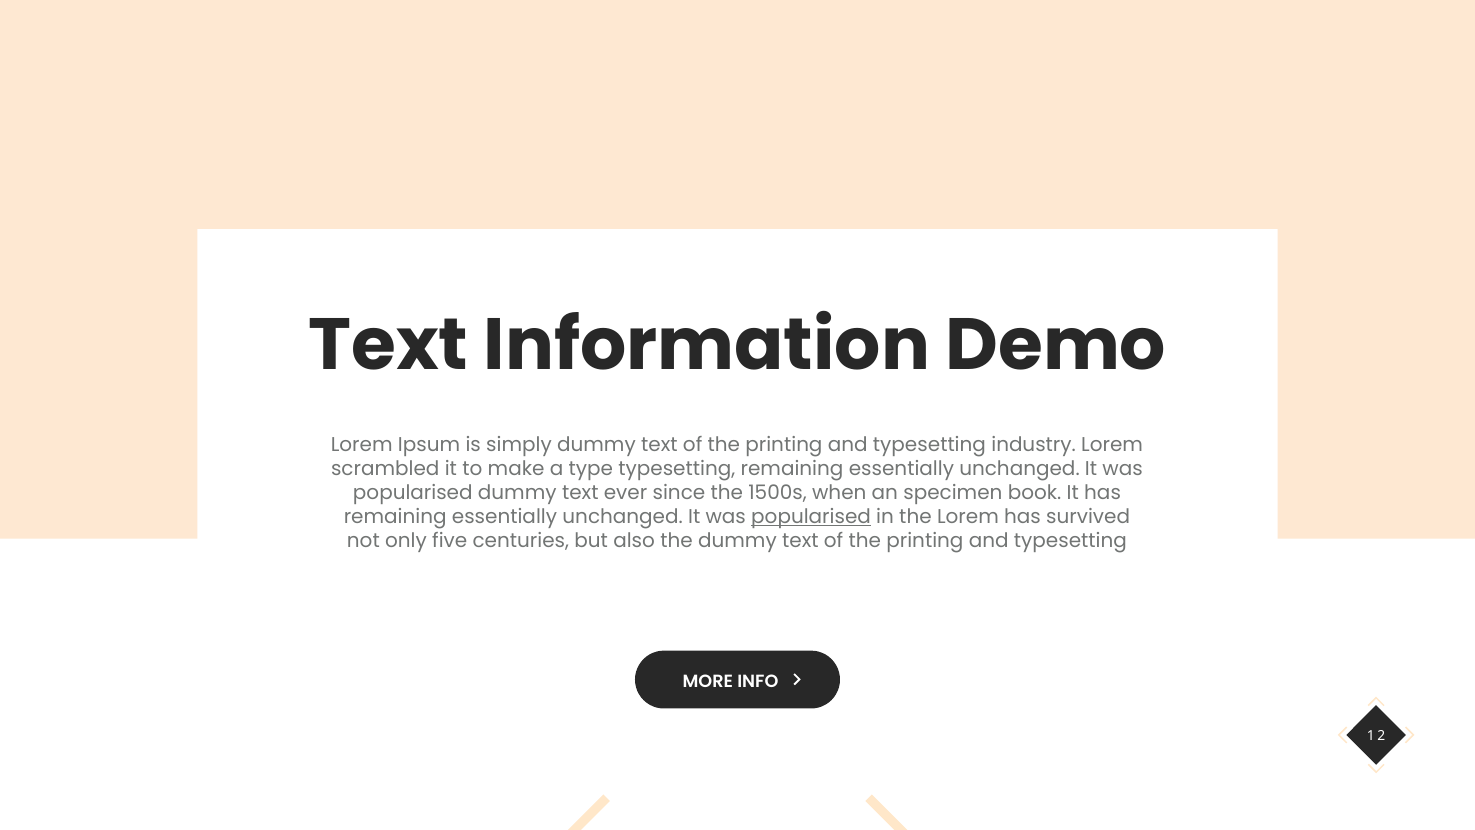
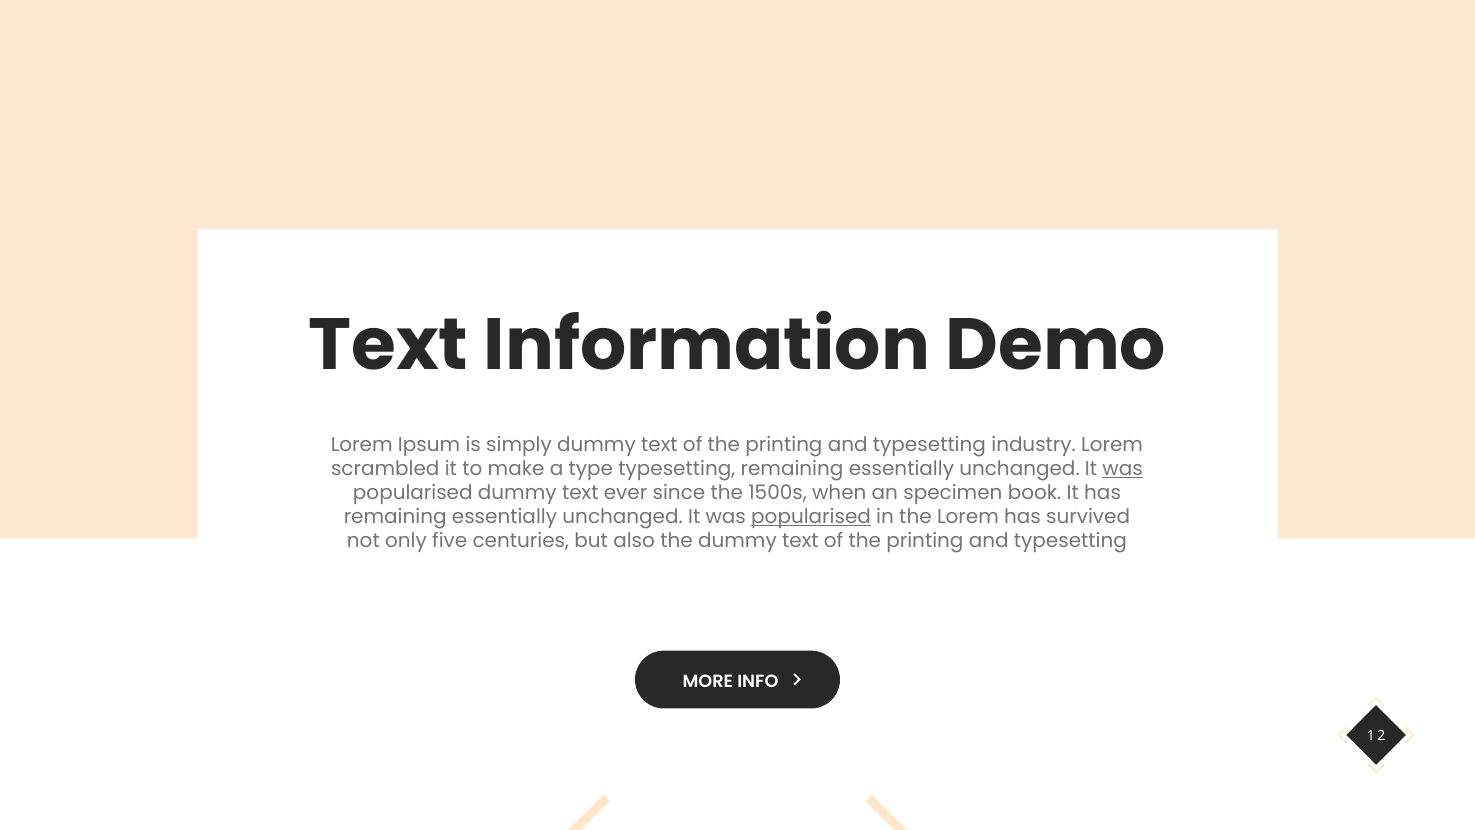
was at (1123, 468) underline: none -> present
